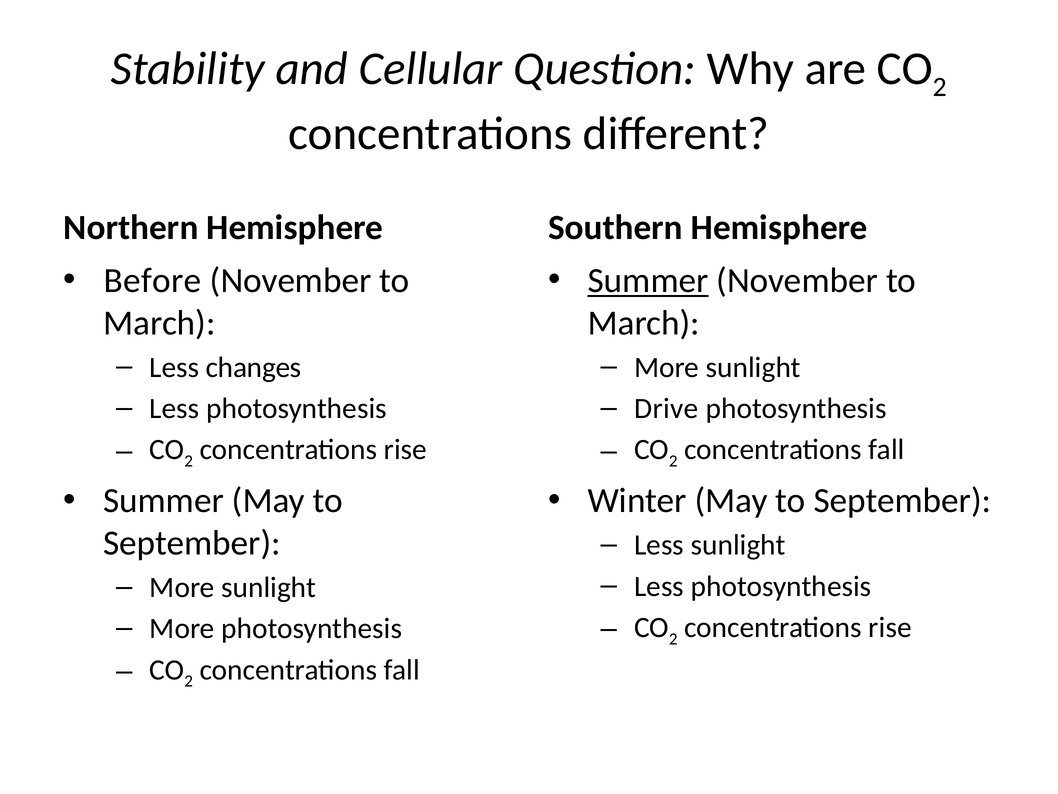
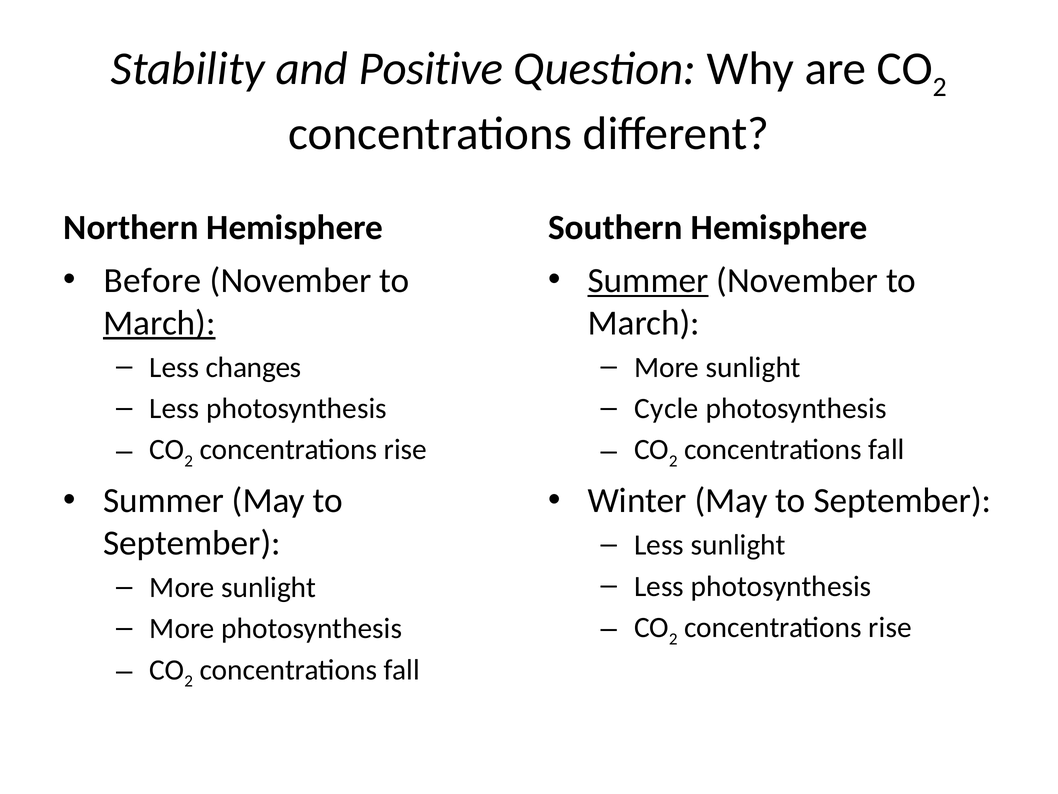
Cellular: Cellular -> Positive
March at (159, 323) underline: none -> present
Drive: Drive -> Cycle
